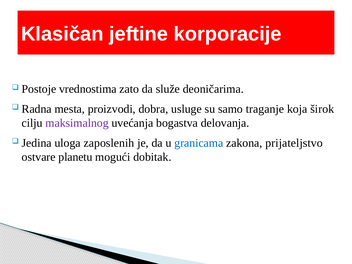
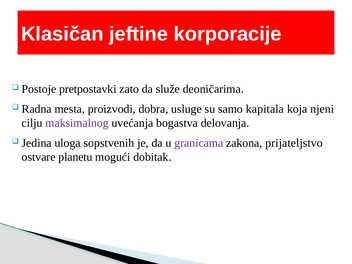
vrednostima: vrednostima -> pretpostavki
traganje: traganje -> kapitala
širok: širok -> njeni
zaposlenih: zaposlenih -> sopstvenih
granicama colour: blue -> purple
